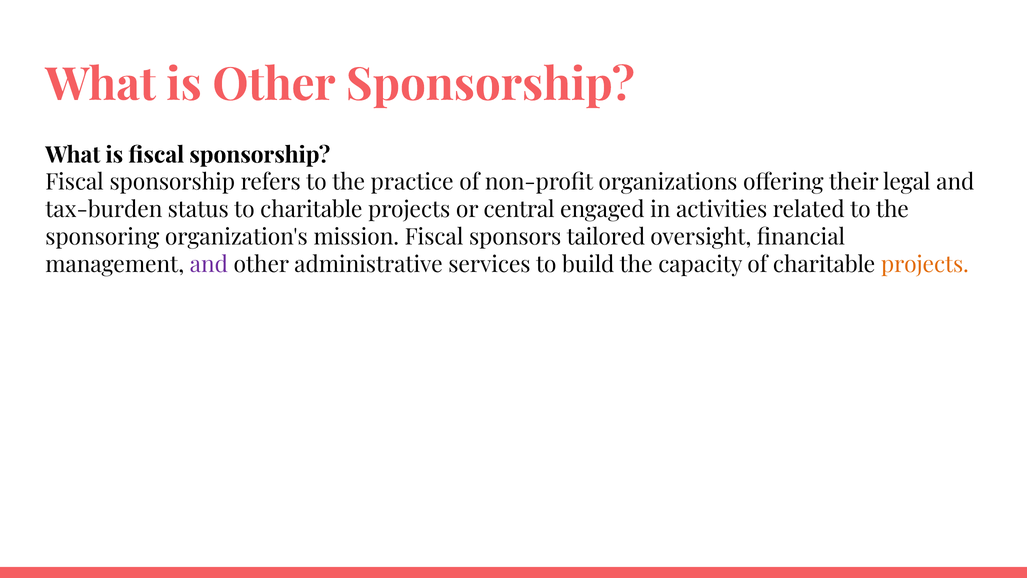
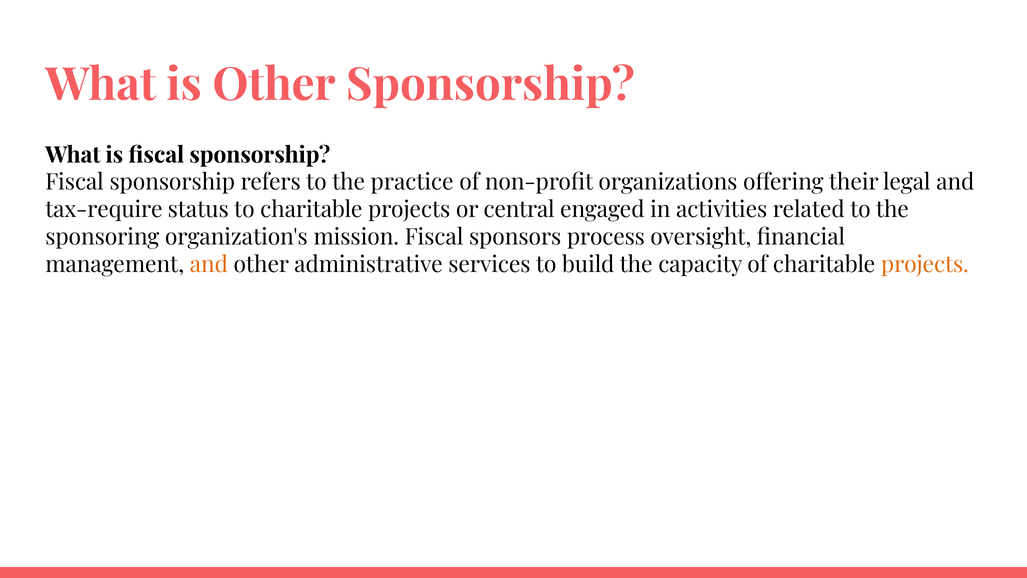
tax-burden: tax-burden -> tax-require
tailored: tailored -> process
and at (209, 264) colour: purple -> orange
